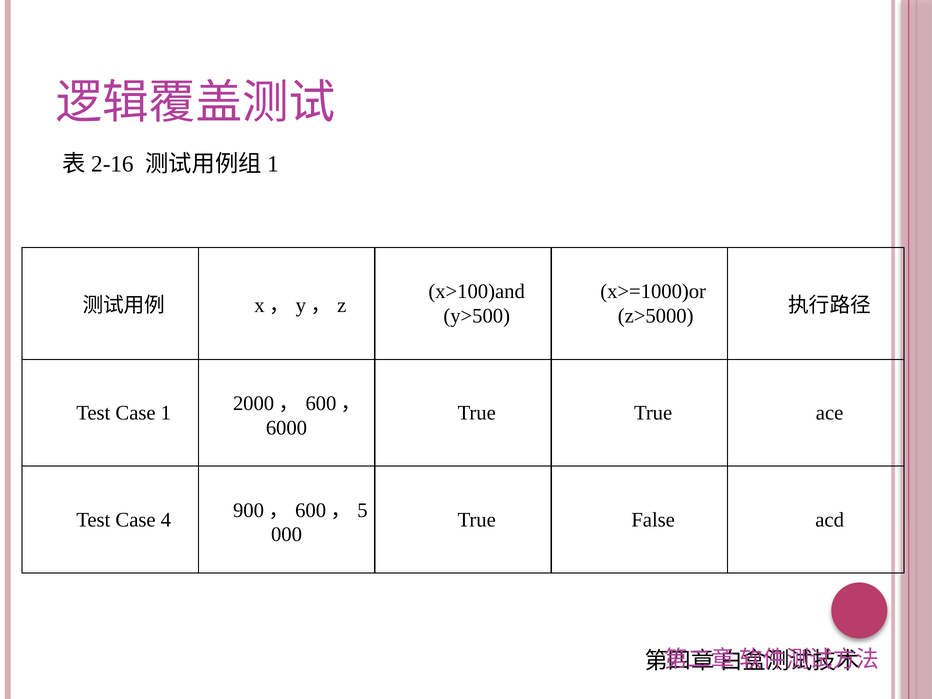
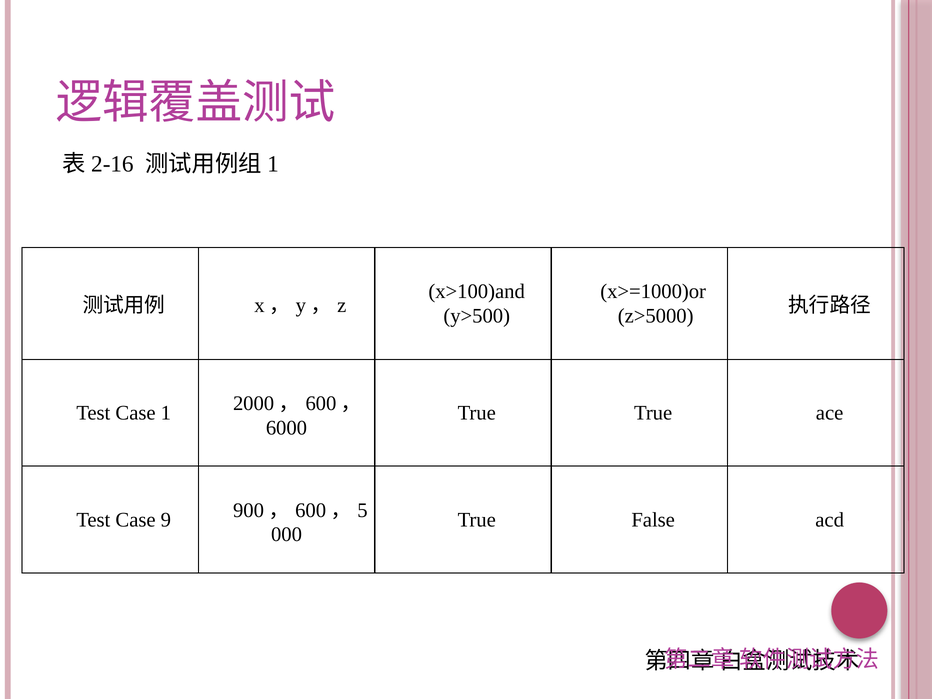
4: 4 -> 9
